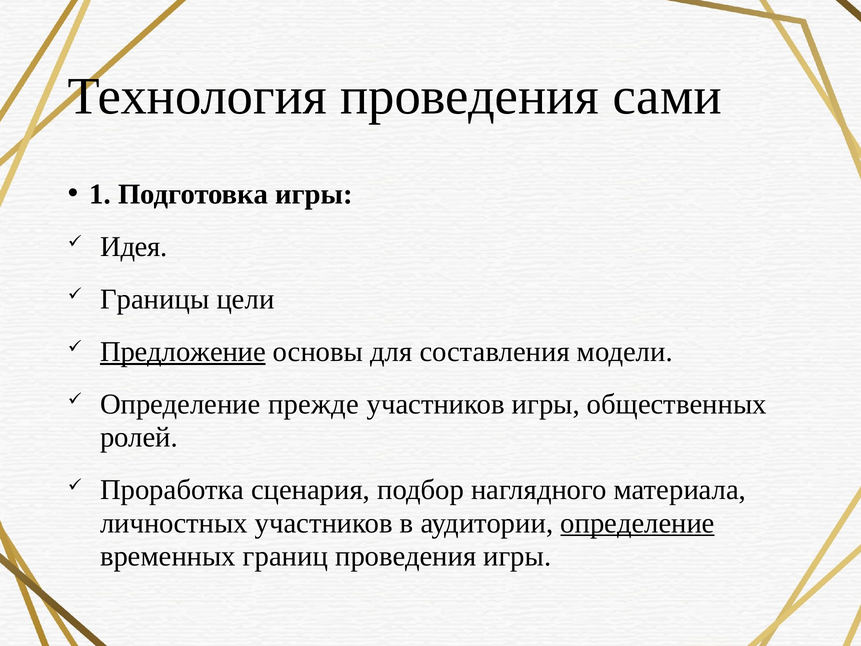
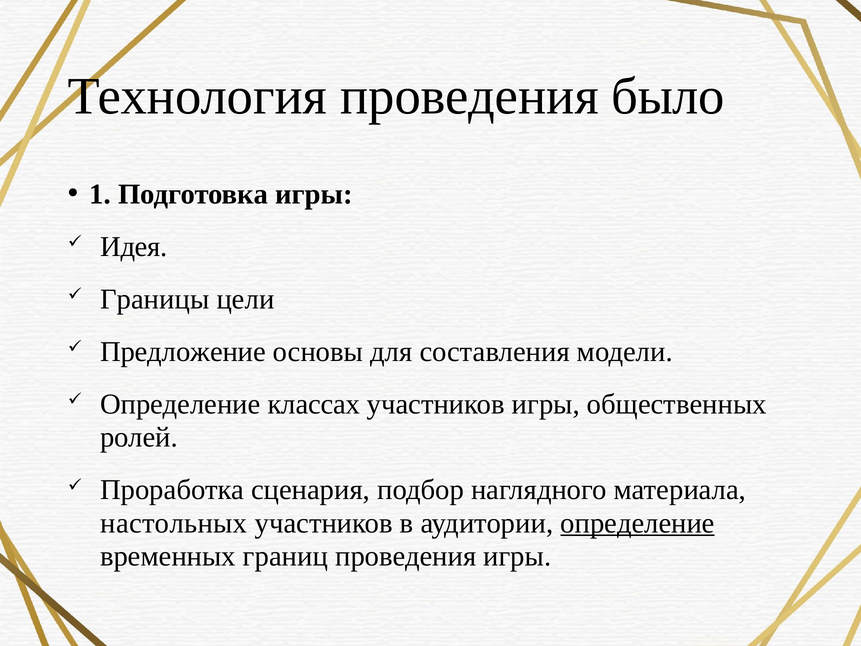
сами: сами -> было
Предложение underline: present -> none
прежде: прежде -> классах
личностных: личностных -> настольных
